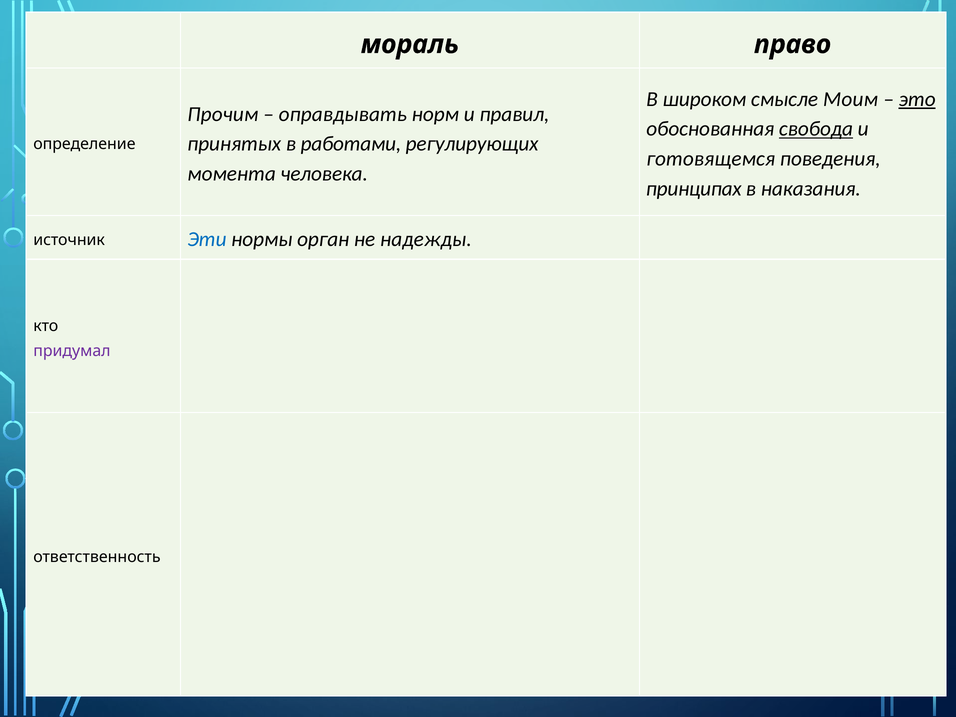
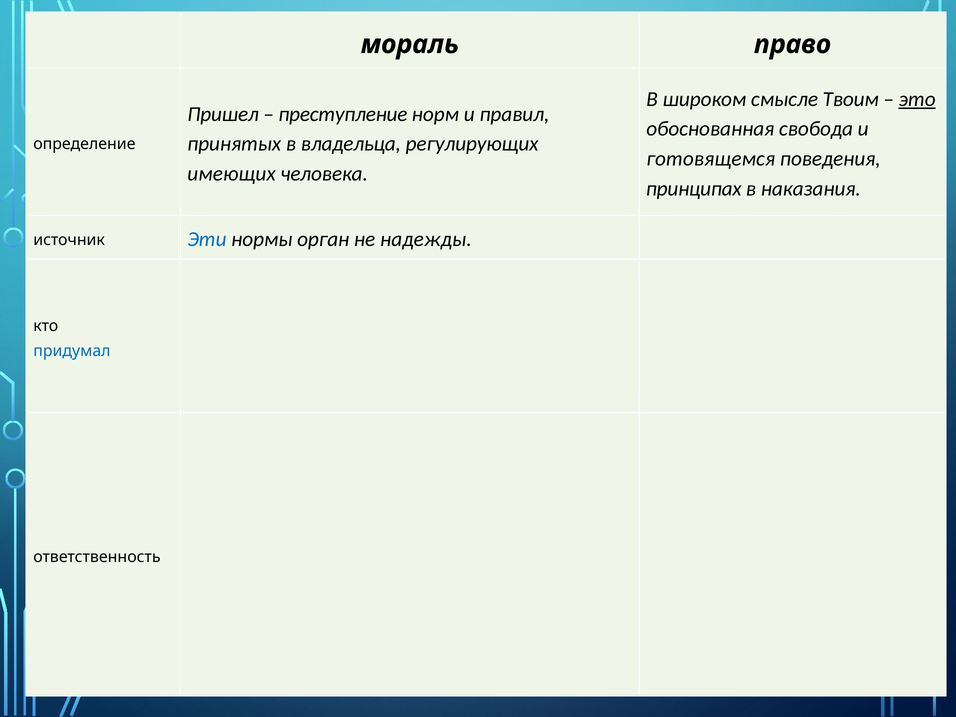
Моим: Моим -> Твоим
Прочим: Прочим -> Пришел
оправдывать: оправдывать -> преступление
свобода underline: present -> none
работами: работами -> владельца
момента: момента -> имеющих
придумал colour: purple -> blue
